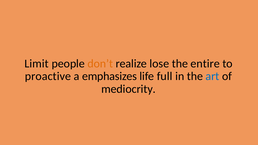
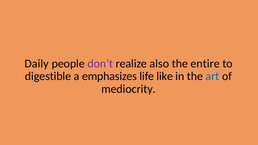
Limit: Limit -> Daily
don’t colour: orange -> purple
lose: lose -> also
proactive: proactive -> digestible
full: full -> like
